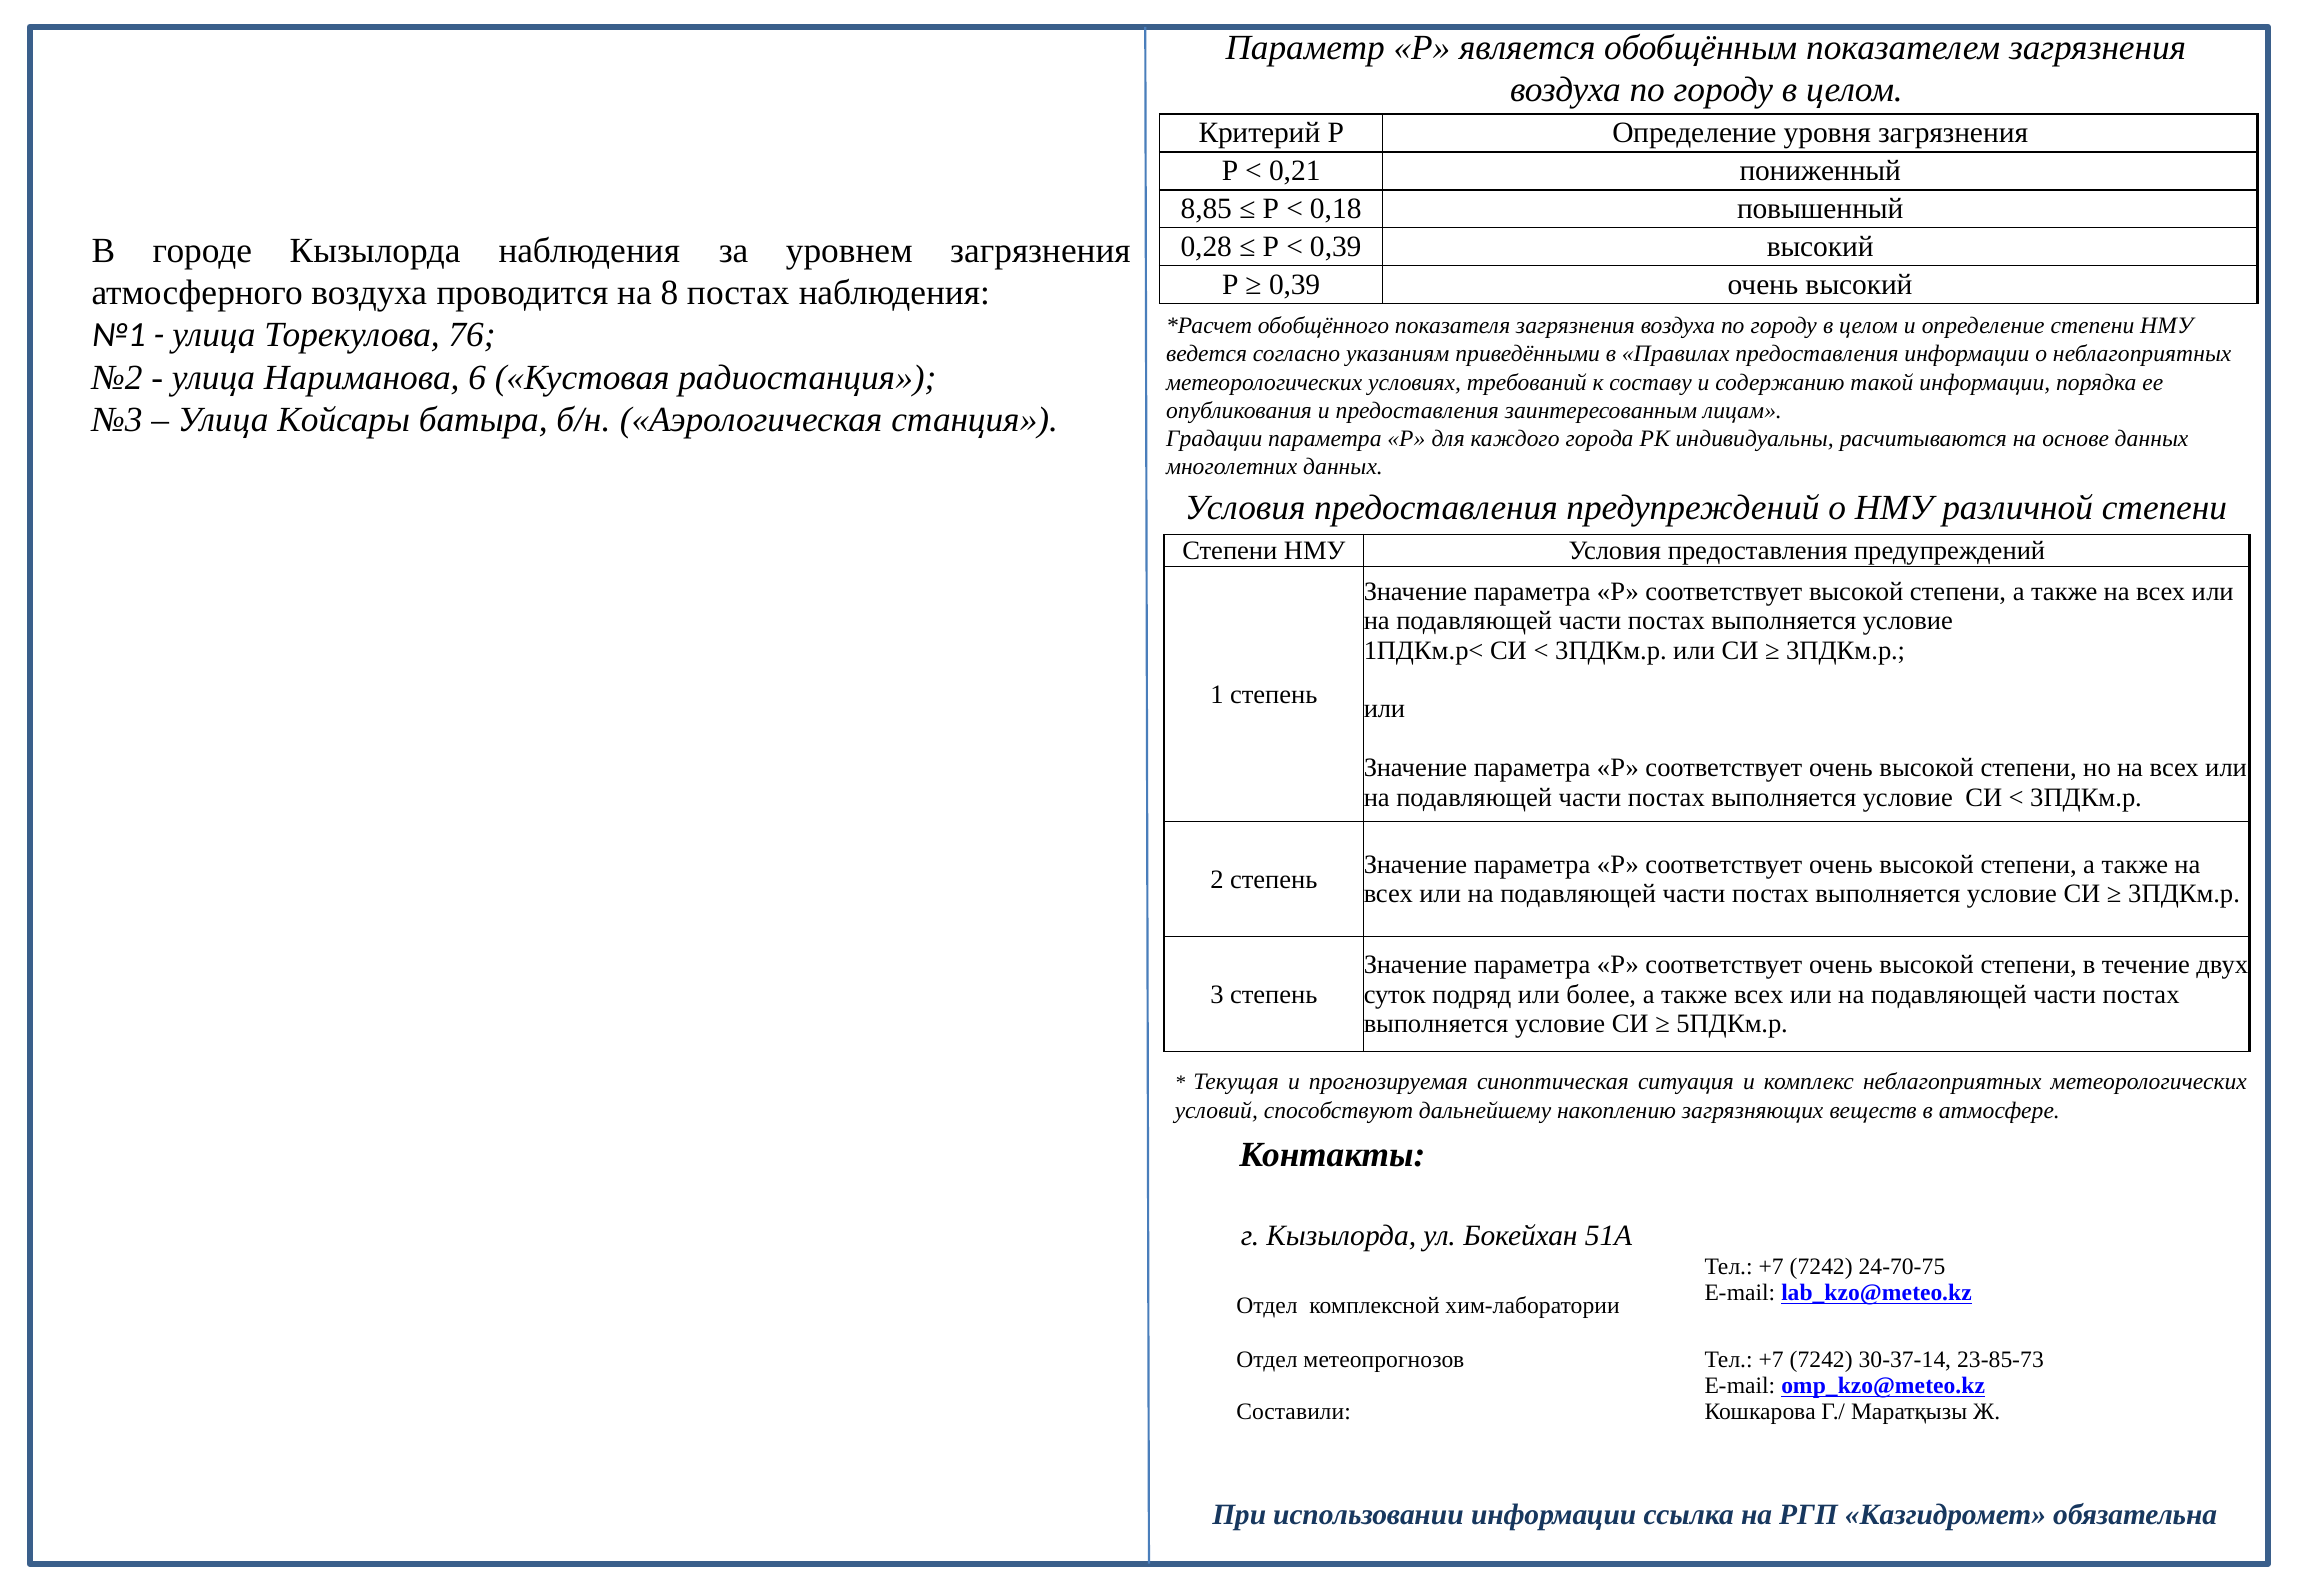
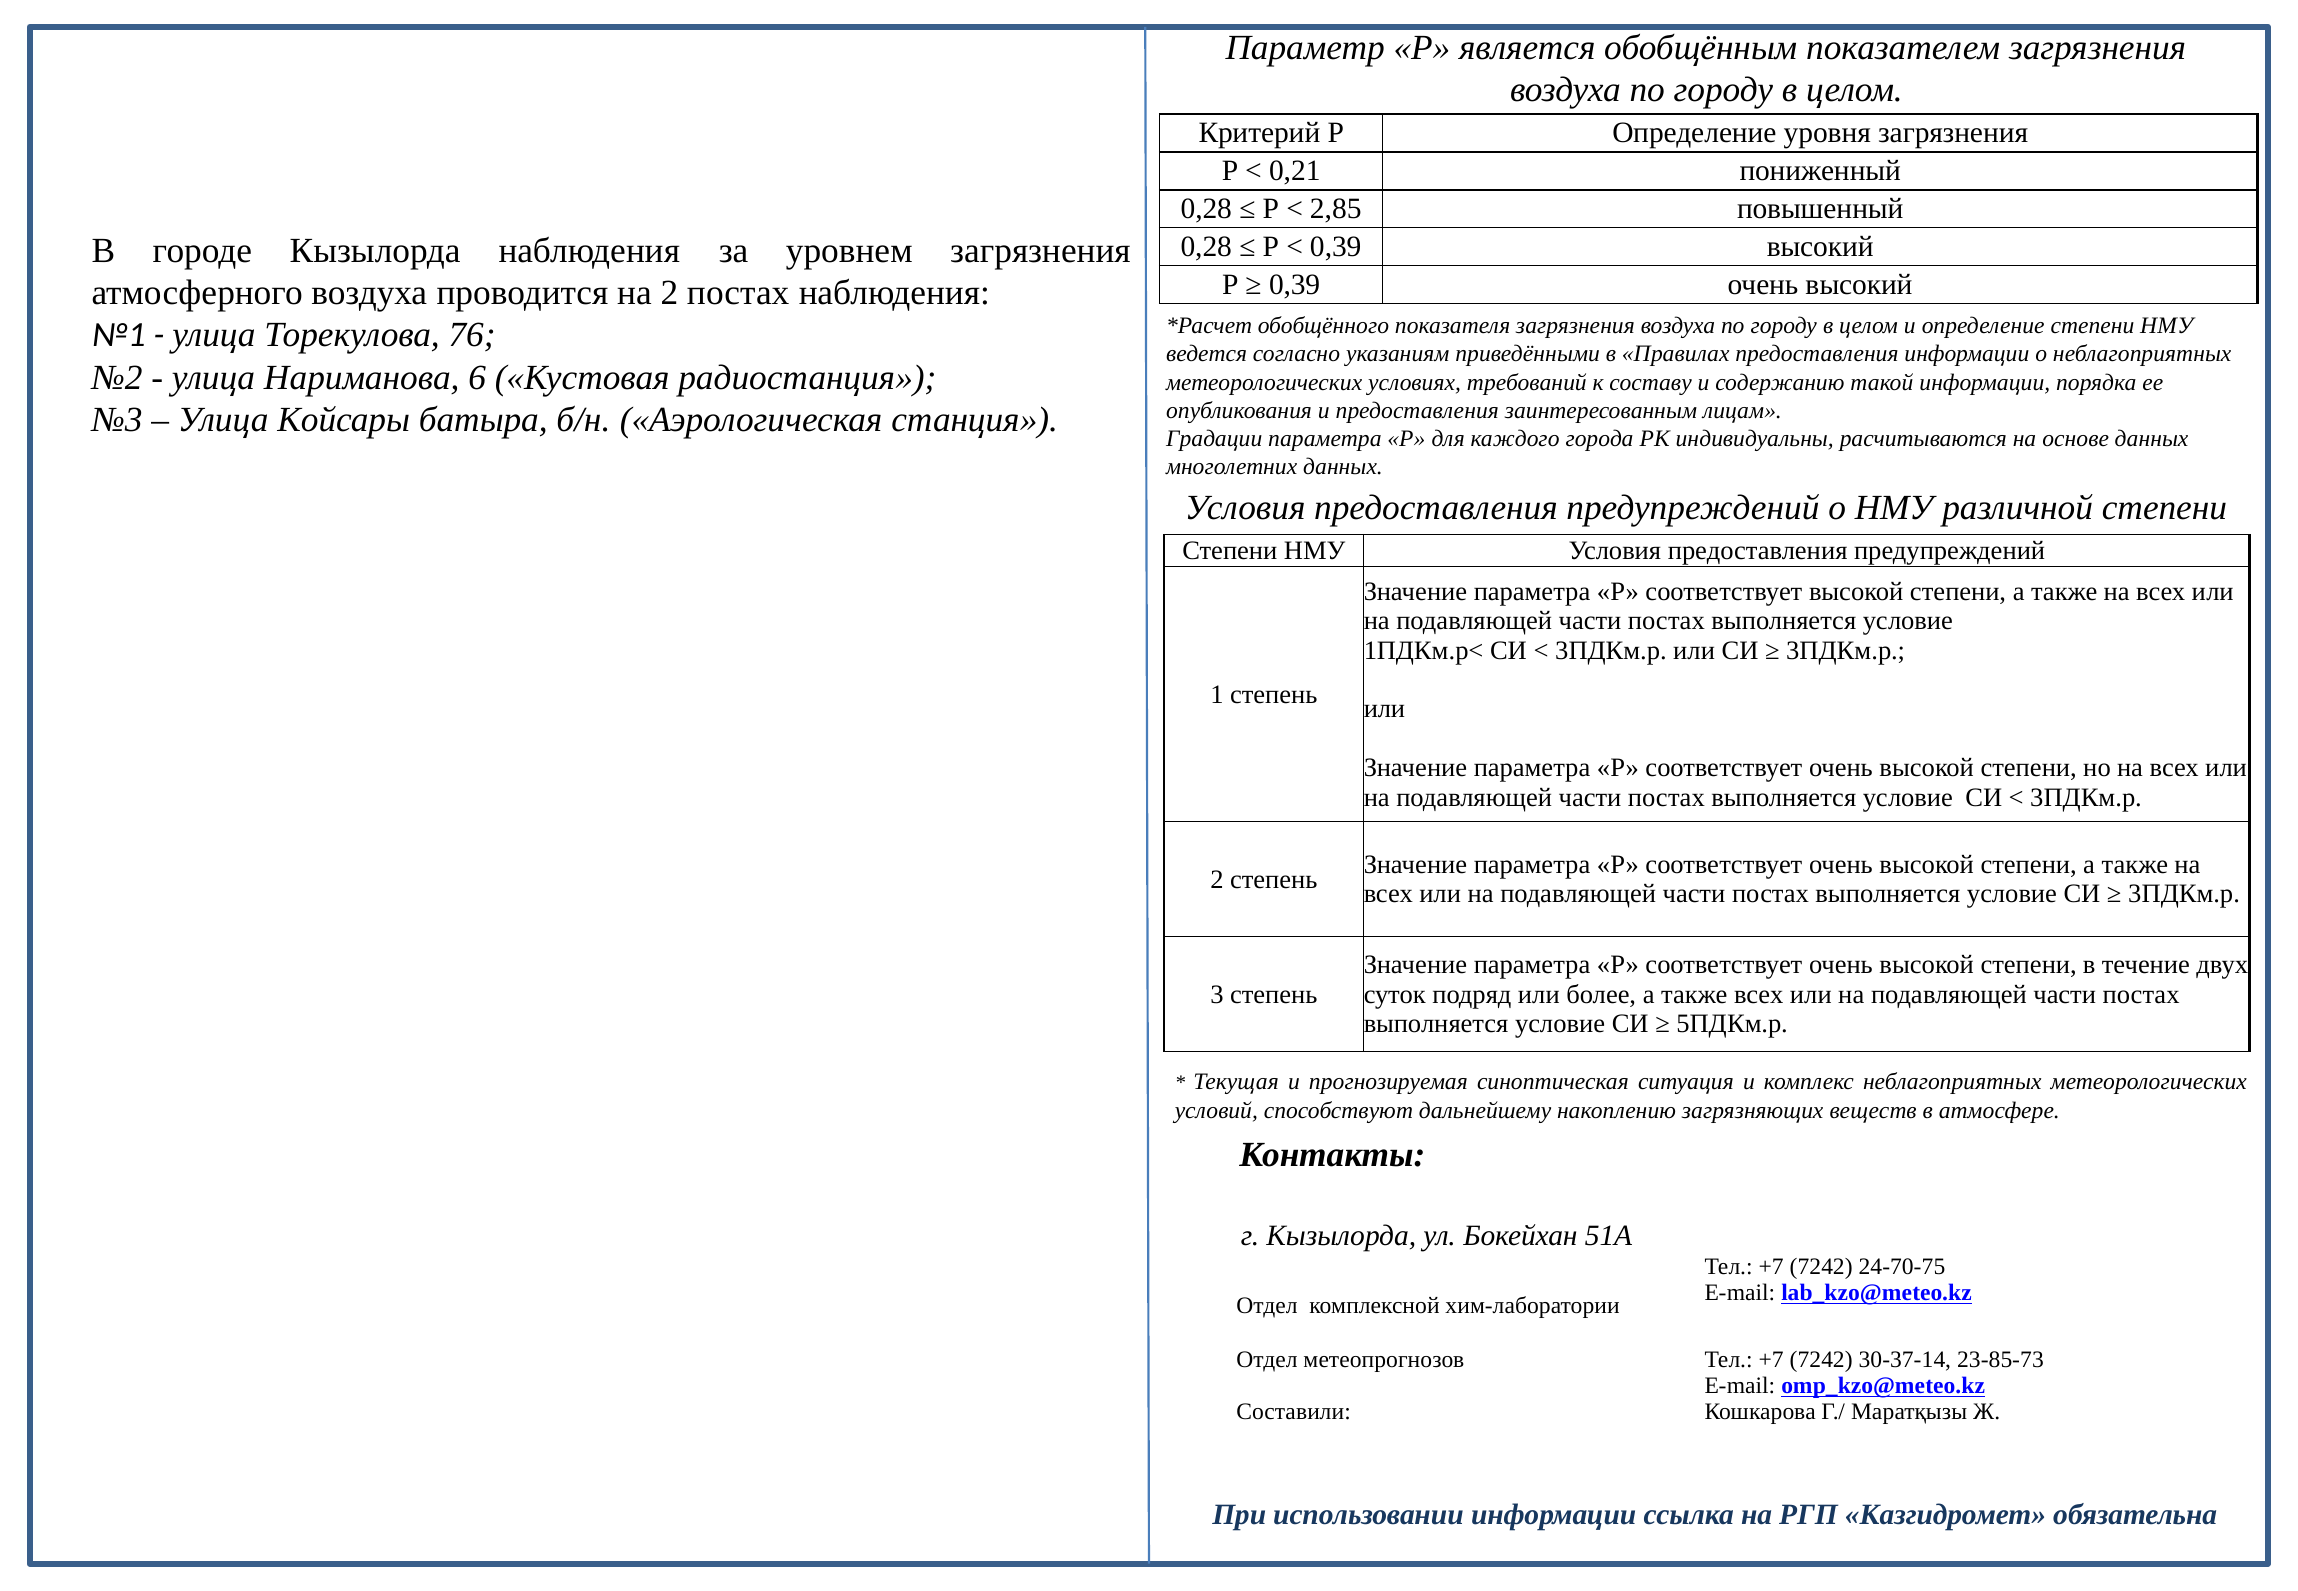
8,85 at (1206, 209): 8,85 -> 0,28
0,18: 0,18 -> 2,85
на 8: 8 -> 2
